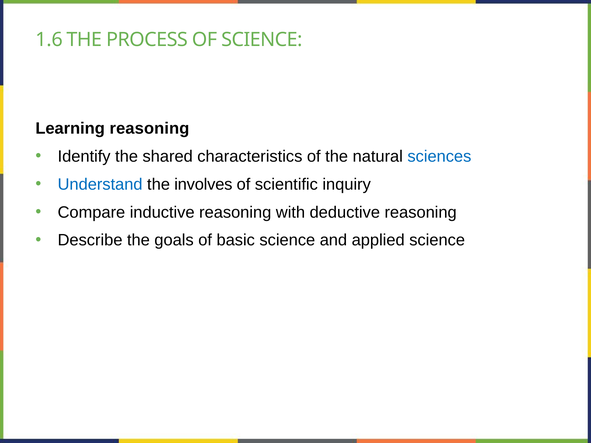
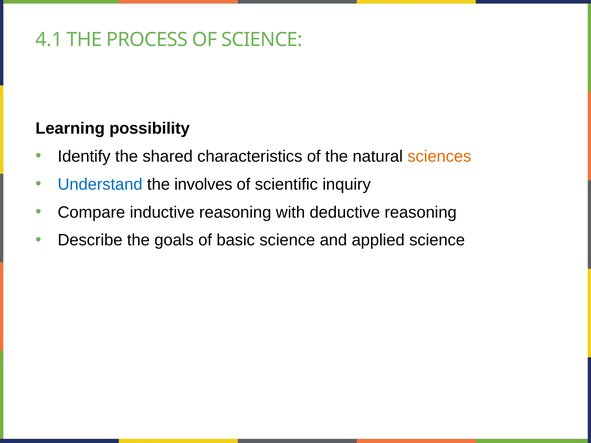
1.6: 1.6 -> 4.1
Learning reasoning: reasoning -> possibility
sciences colour: blue -> orange
